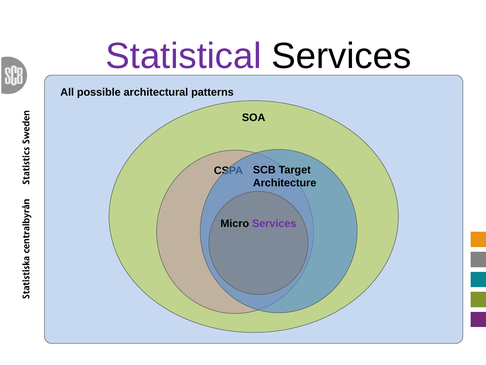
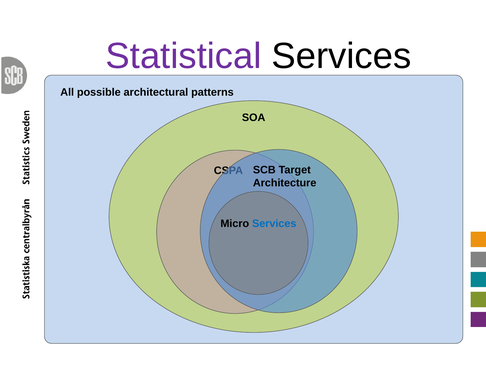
Services at (274, 223) colour: purple -> blue
